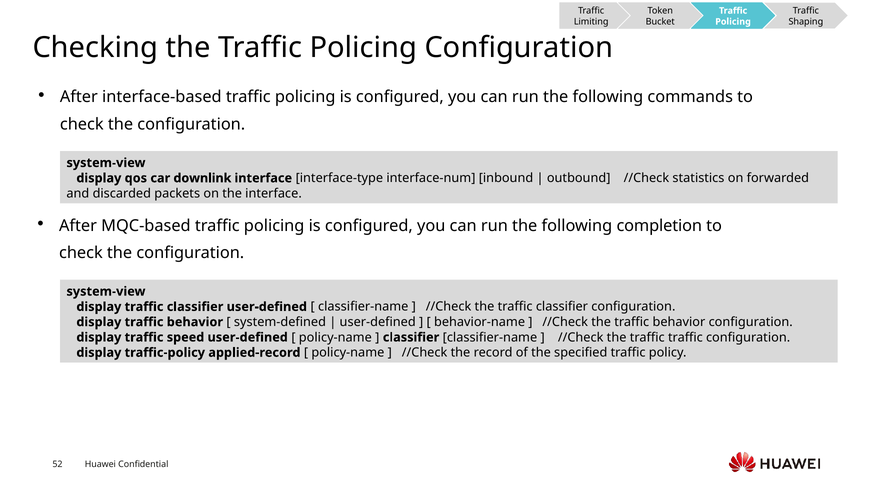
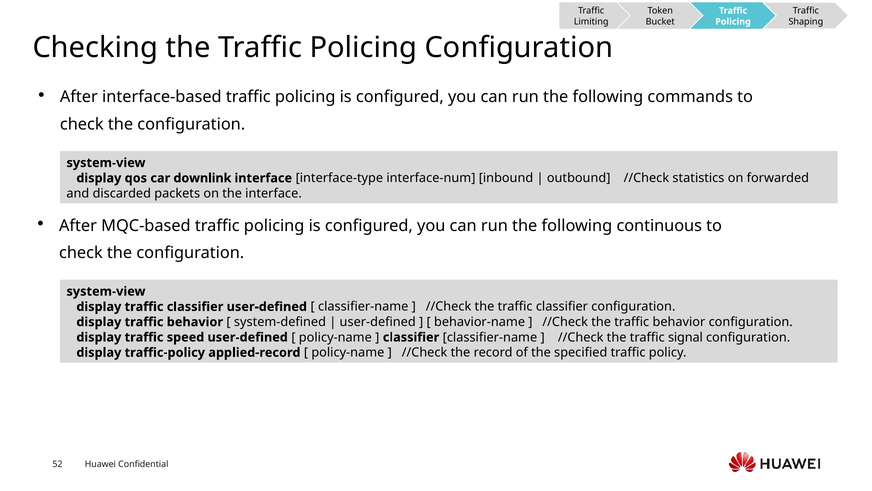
completion: completion -> continuous
traffic traffic: traffic -> signal
